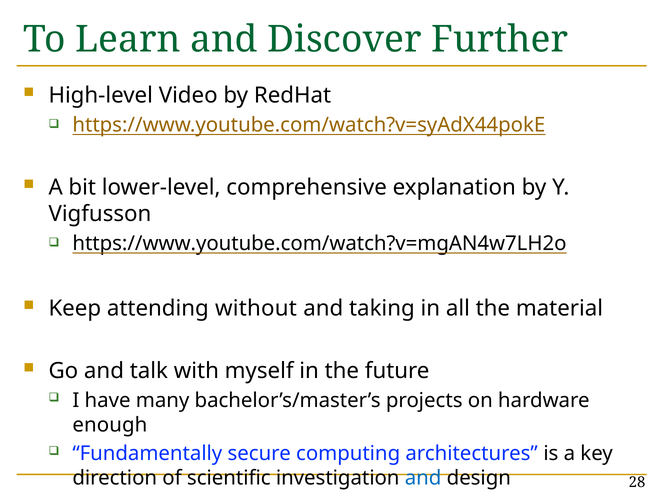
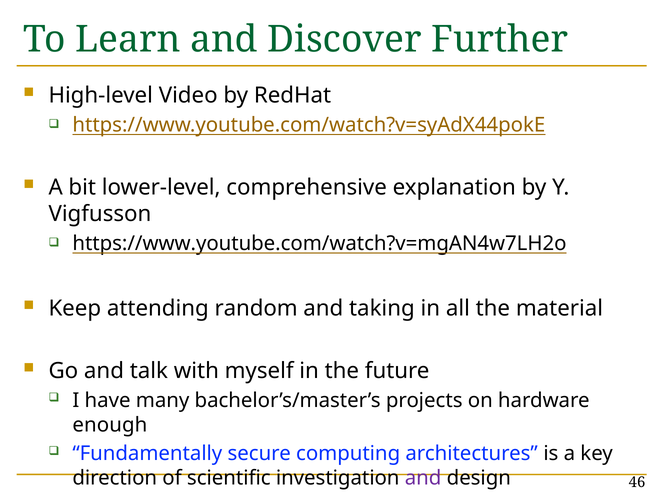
without: without -> random
and at (423, 478) colour: blue -> purple
28: 28 -> 46
